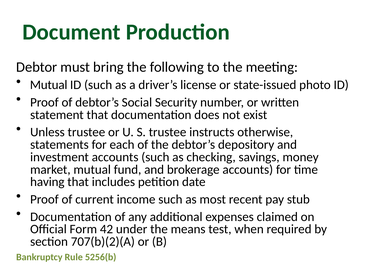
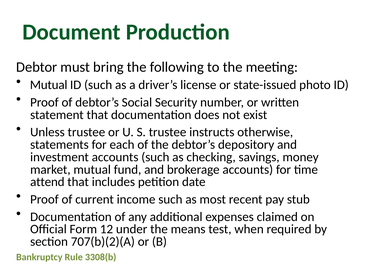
having: having -> attend
42: 42 -> 12
5256(b: 5256(b -> 3308(b
